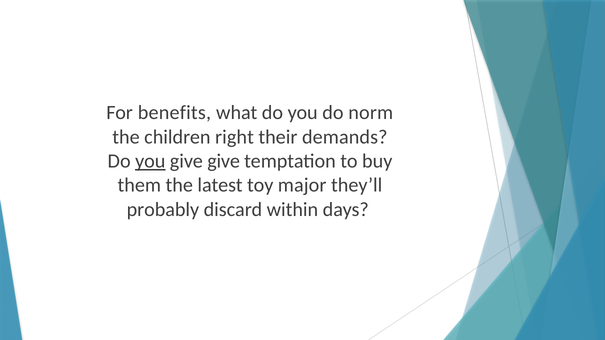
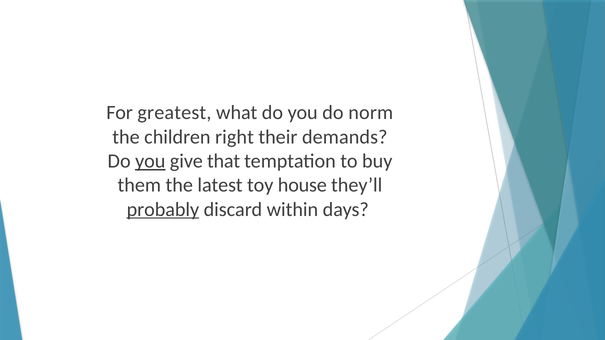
benefits: benefits -> greatest
give give: give -> that
major: major -> house
probably underline: none -> present
